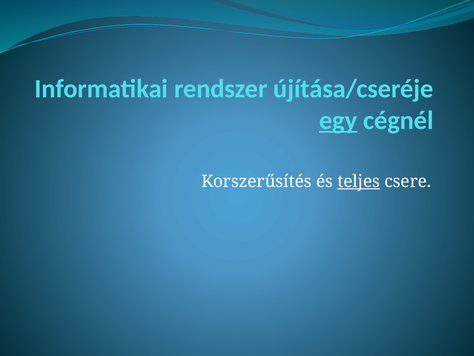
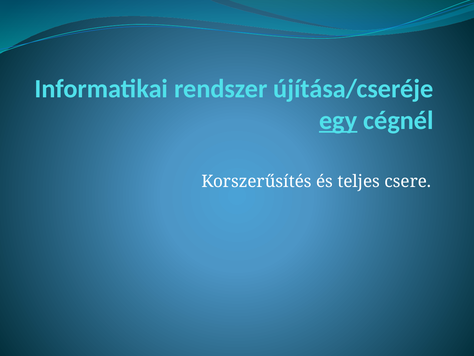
teljes underline: present -> none
